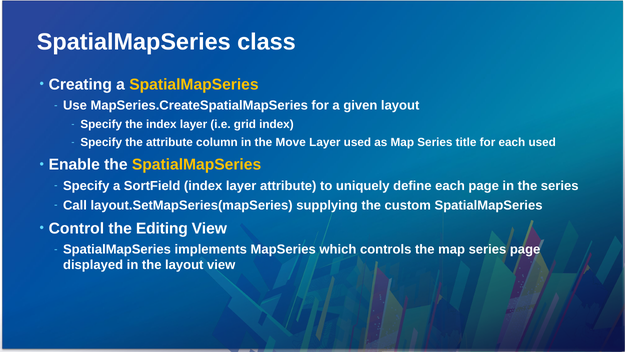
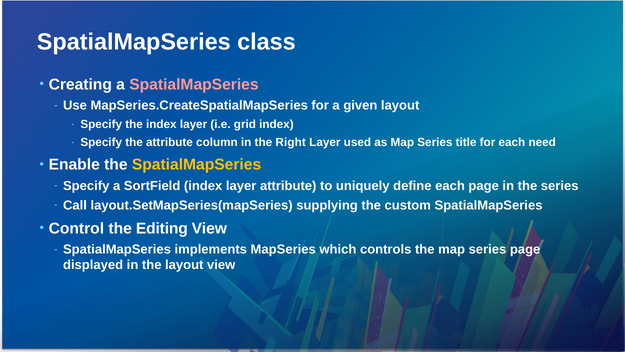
SpatialMapSeries at (194, 84) colour: yellow -> pink
Move: Move -> Right
each used: used -> need
